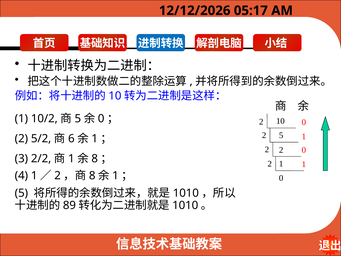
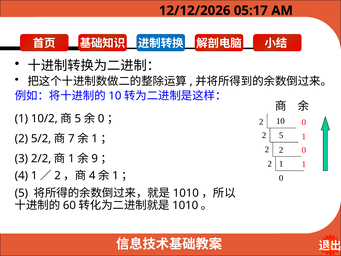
6: 6 -> 7
8 at (95, 158): 8 -> 9
8 at (92, 175): 8 -> 4
89: 89 -> 60
